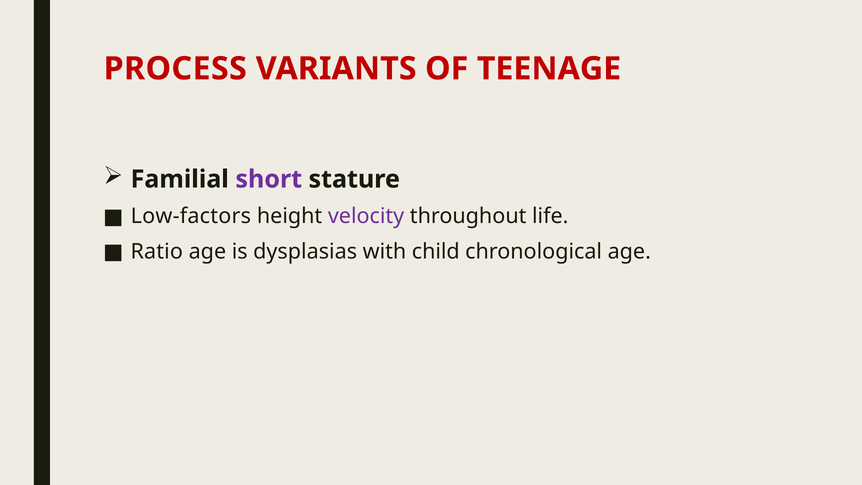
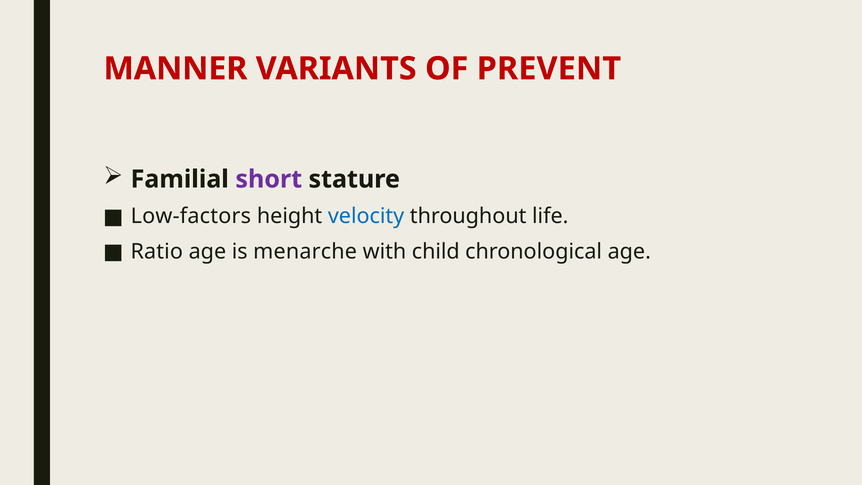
PROCESS: PROCESS -> MANNER
TEENAGE: TEENAGE -> PREVENT
velocity colour: purple -> blue
dysplasias: dysplasias -> menarche
